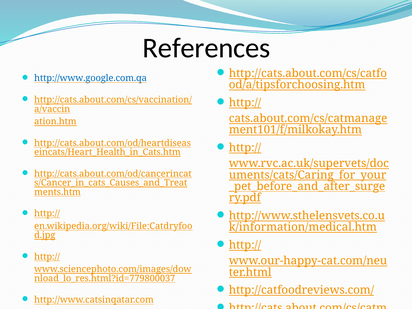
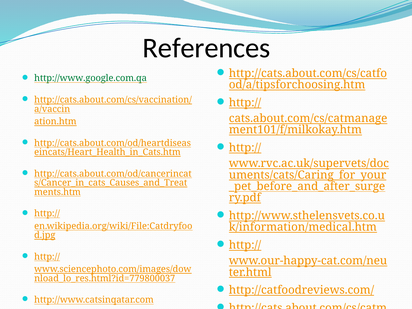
http://www.google.com.qa colour: blue -> green
